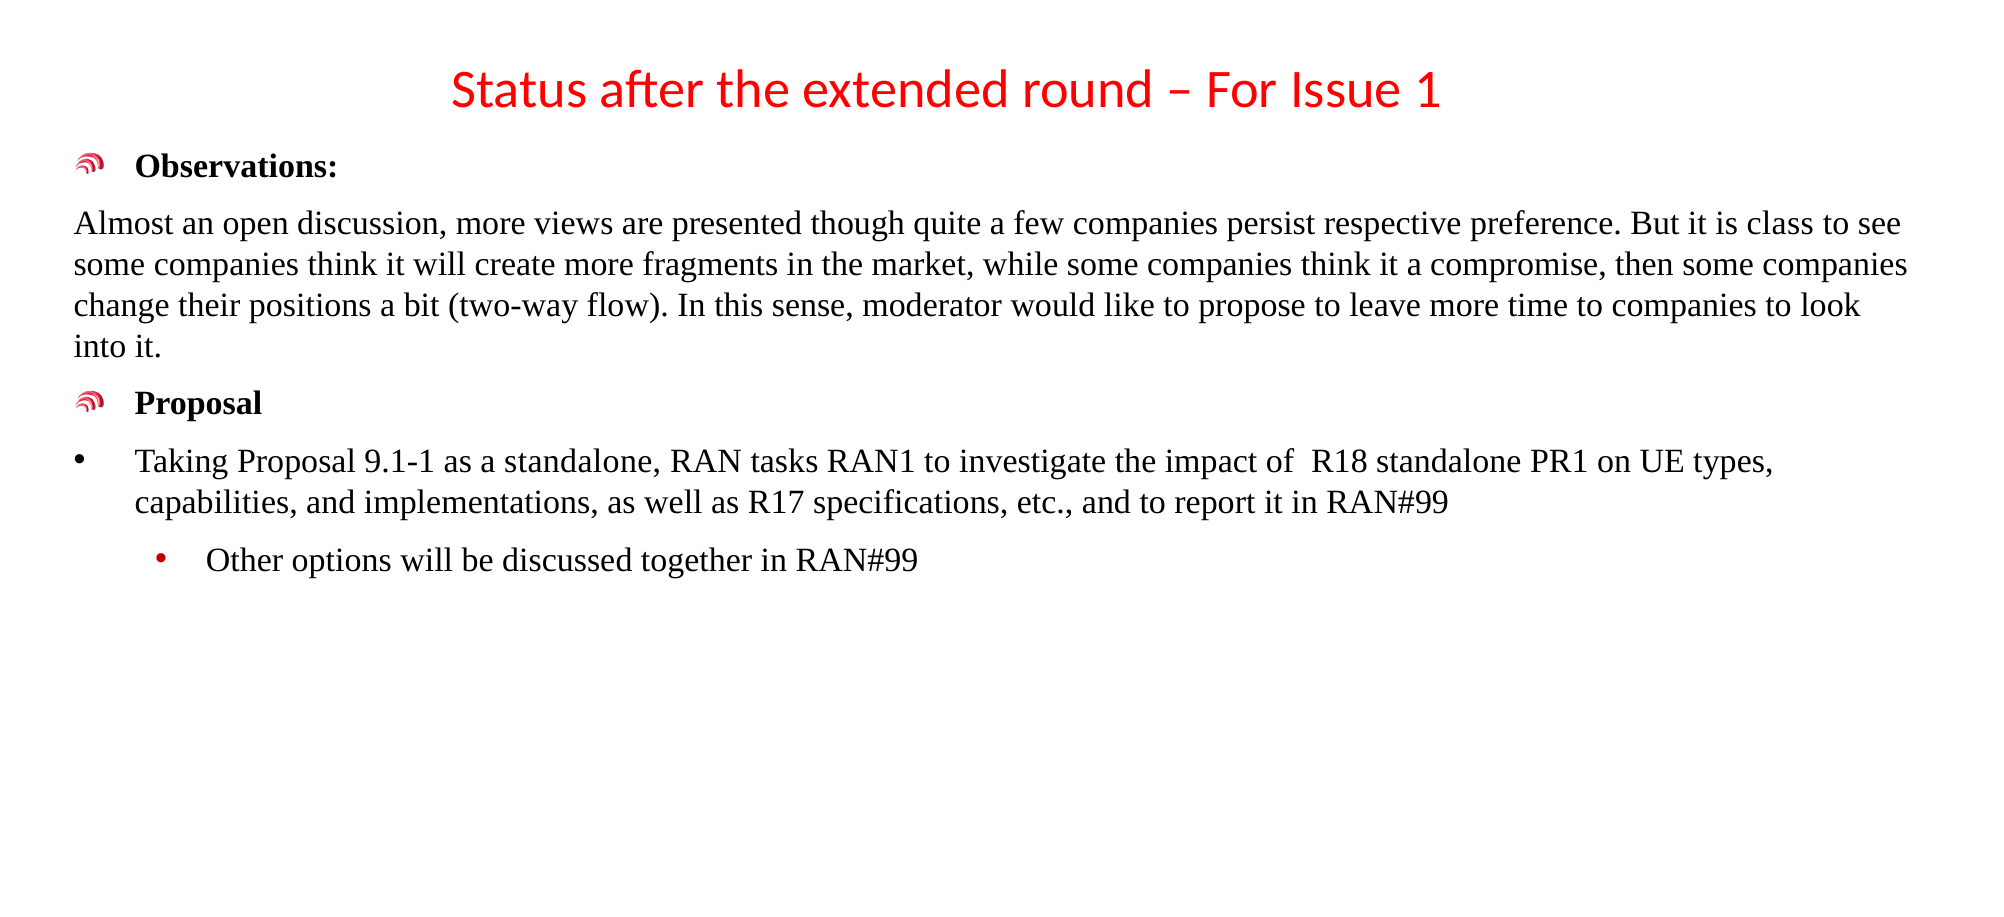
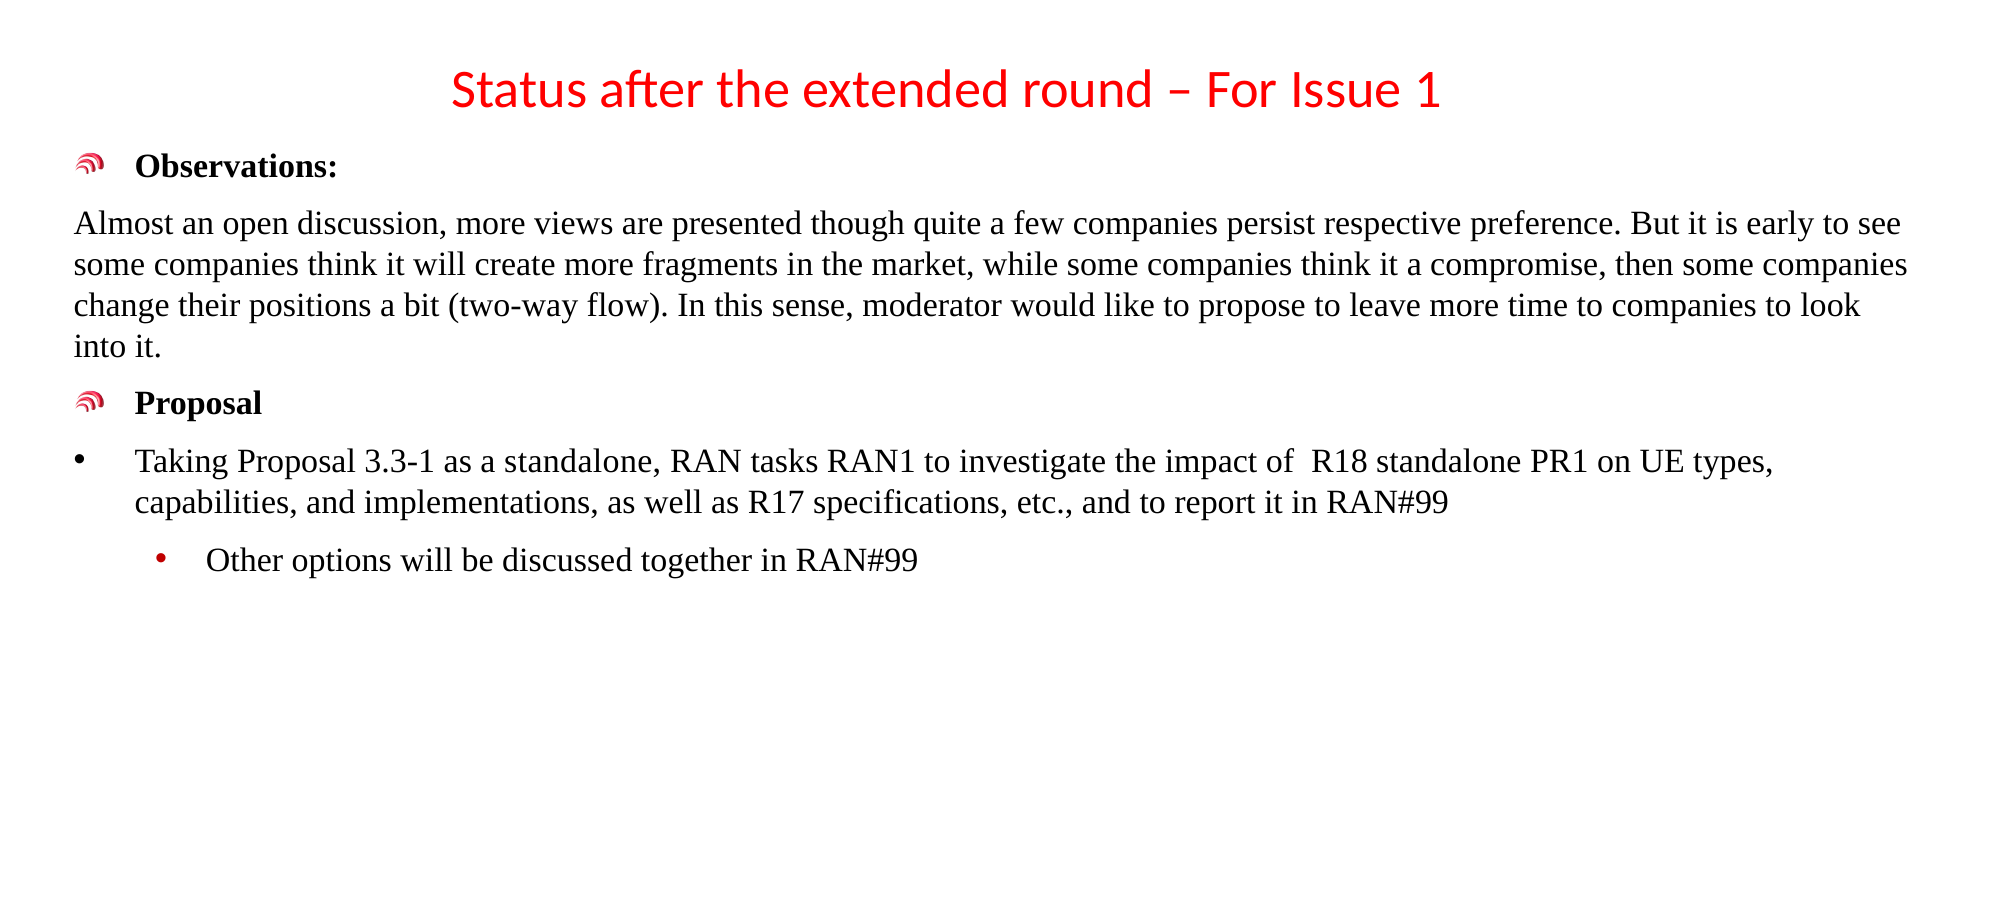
class: class -> early
9.1-1: 9.1-1 -> 3.3-1
